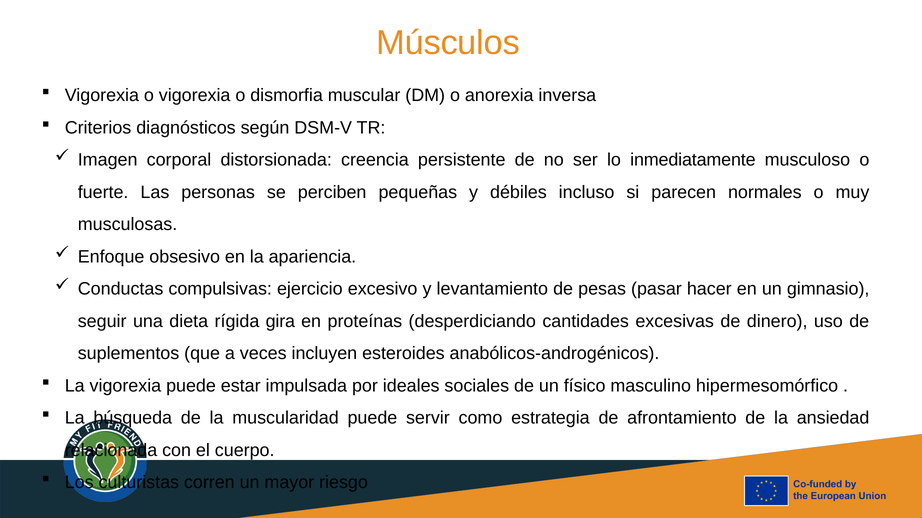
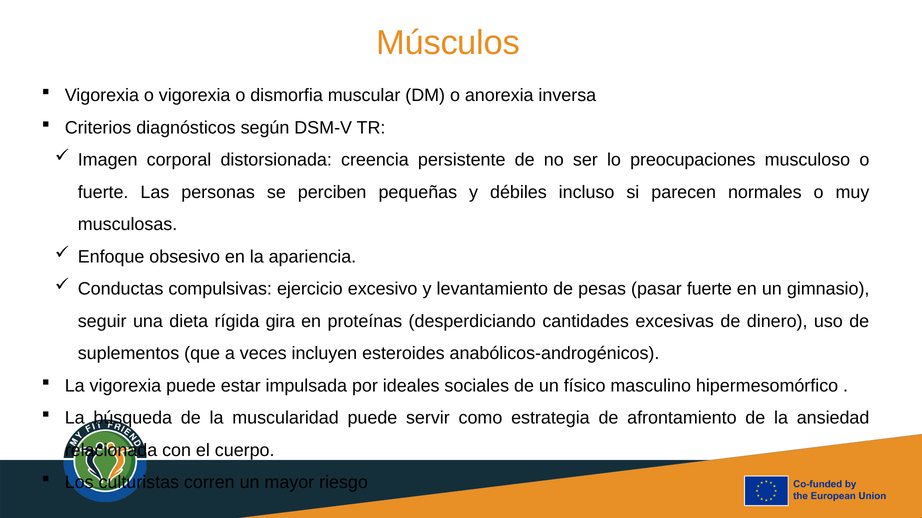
inmediatamente: inmediatamente -> preocupaciones
pasar hacer: hacer -> fuerte
